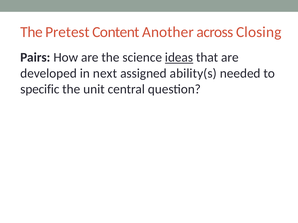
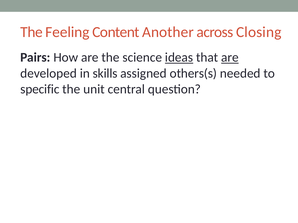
Pretest: Pretest -> Feeling
are at (230, 58) underline: none -> present
next: next -> skills
ability(s: ability(s -> others(s
